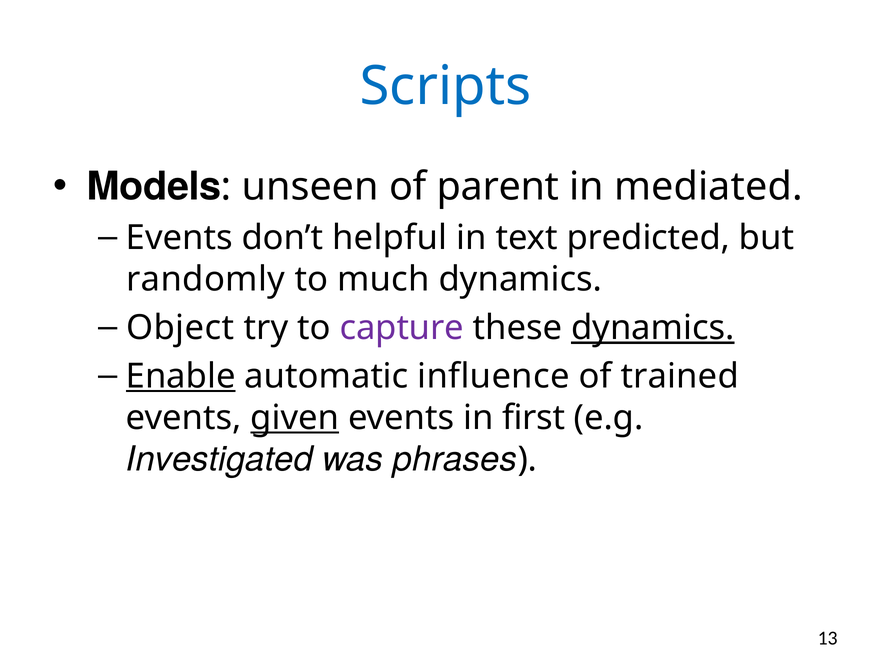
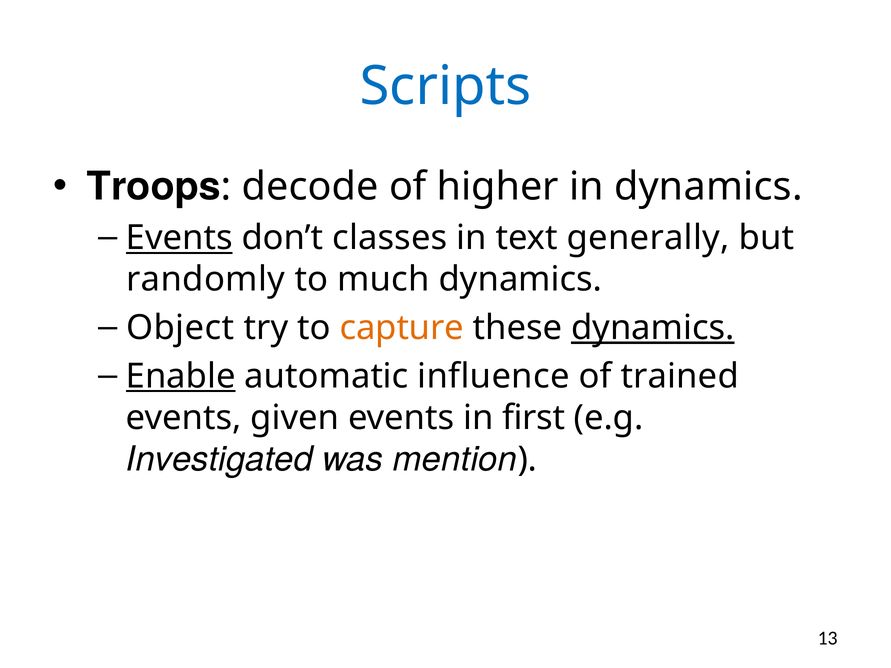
Models: Models -> Troops
unseen: unseen -> decode
parent: parent -> higher
in mediated: mediated -> dynamics
Events at (179, 238) underline: none -> present
helpful: helpful -> classes
predicted: predicted -> generally
capture colour: purple -> orange
given underline: present -> none
phrases: phrases -> mention
